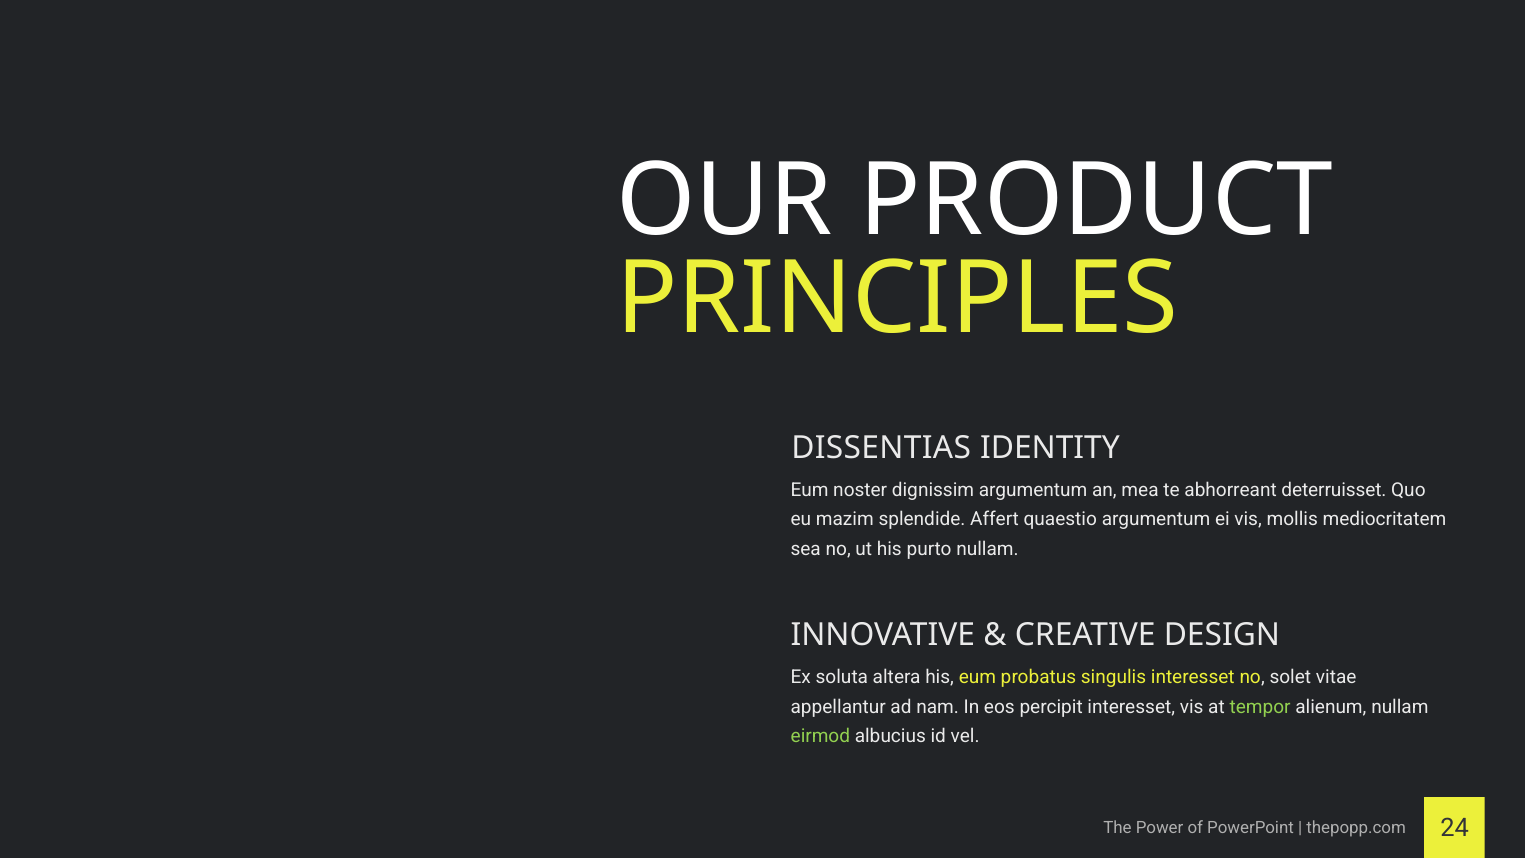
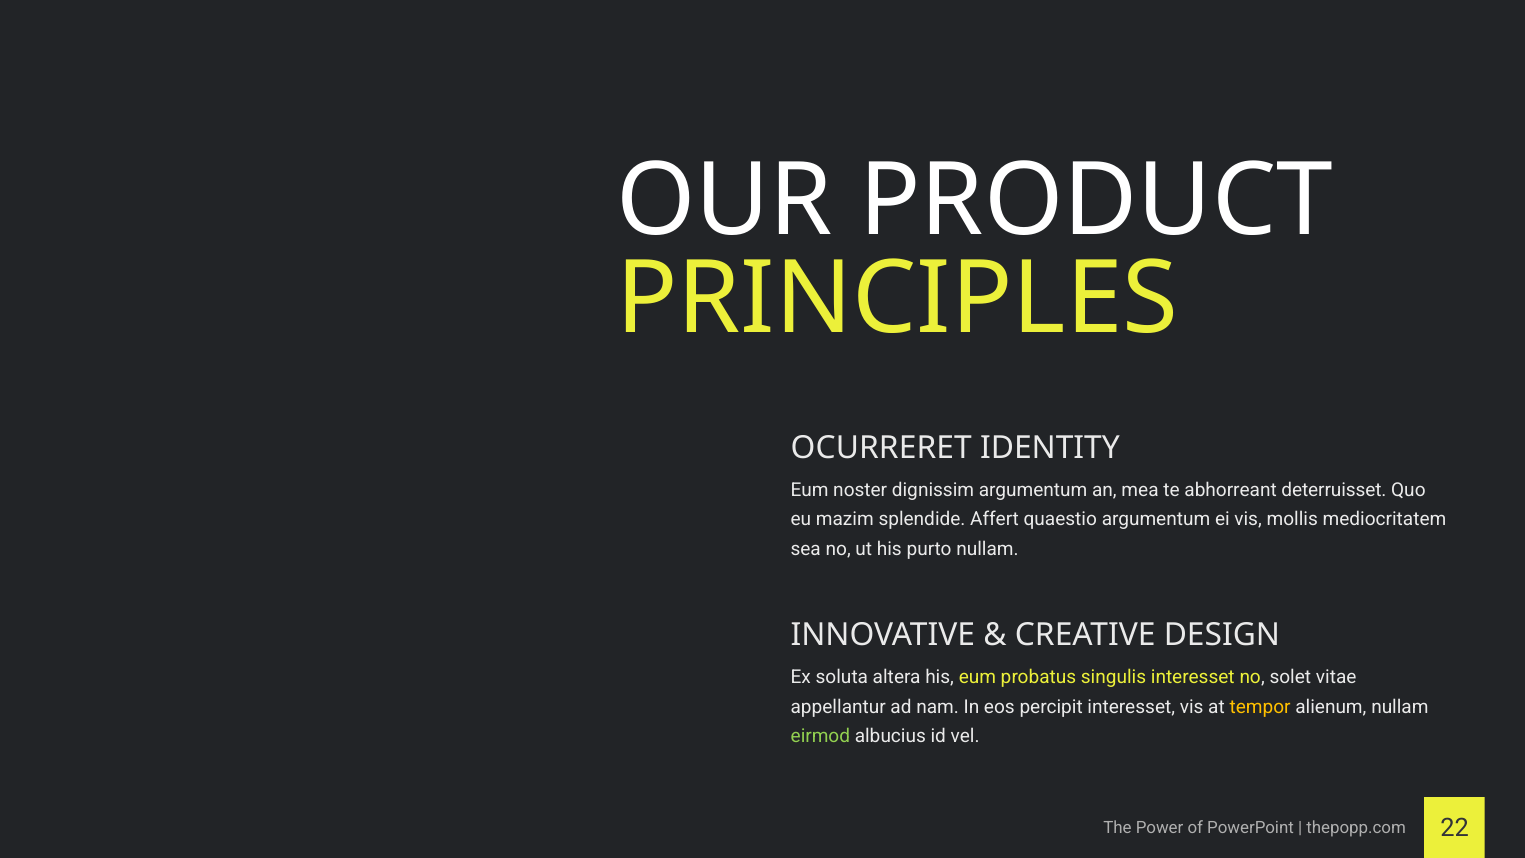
DISSENTIAS: DISSENTIAS -> OCURRERET
tempor colour: light green -> yellow
24: 24 -> 22
